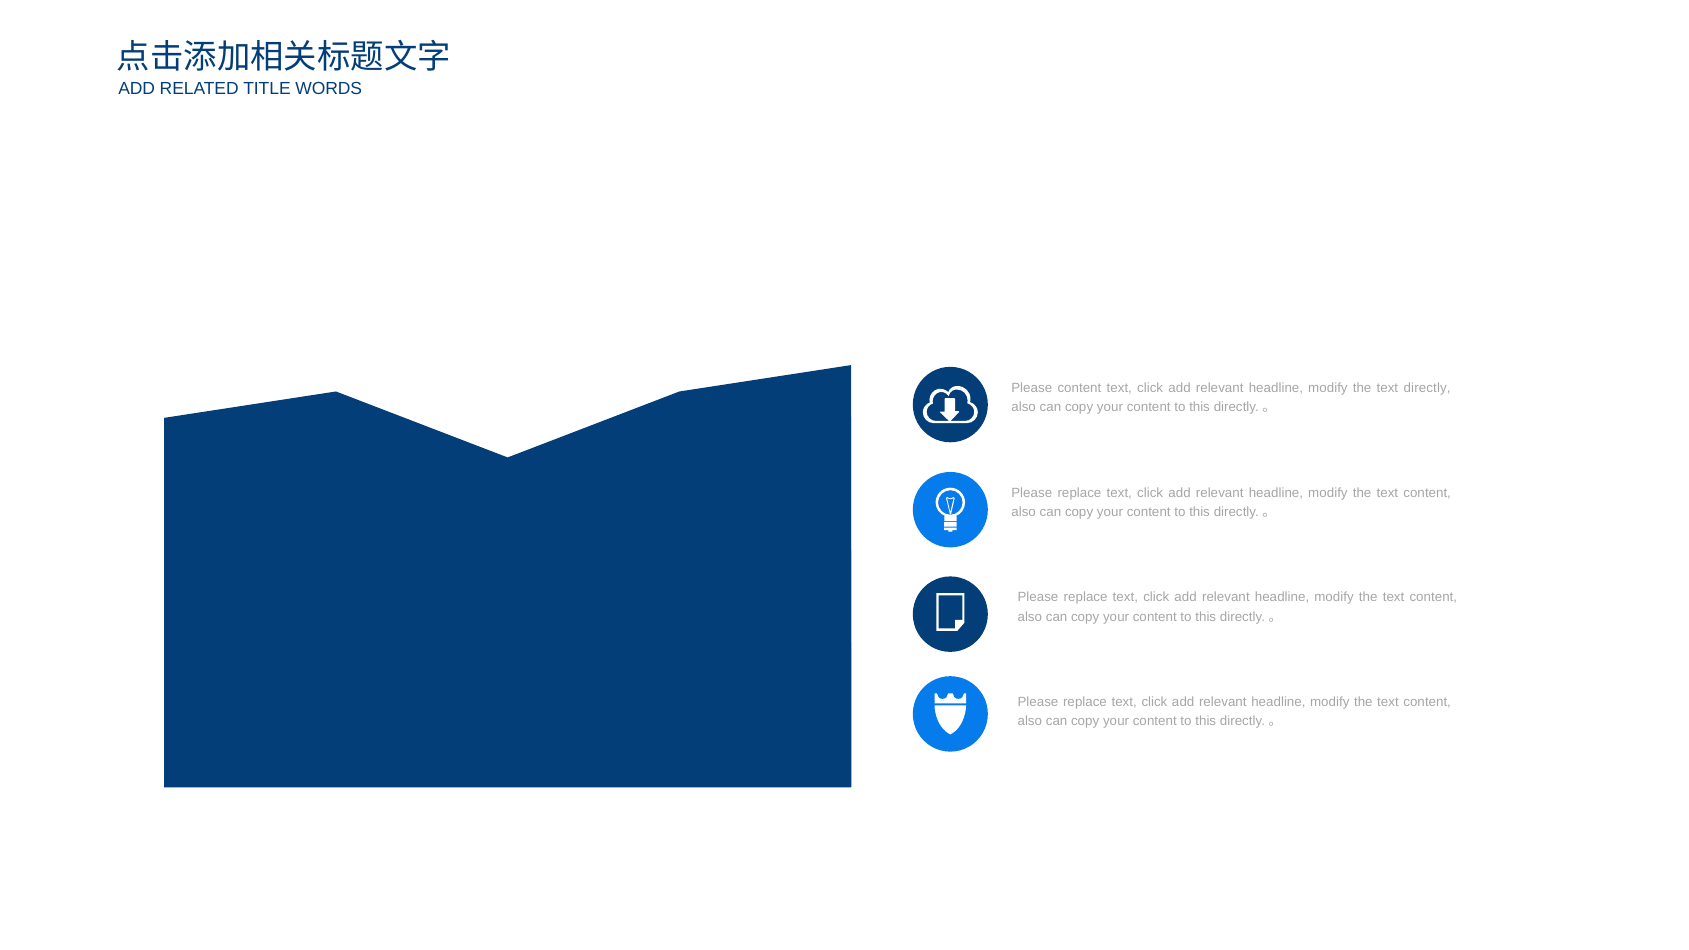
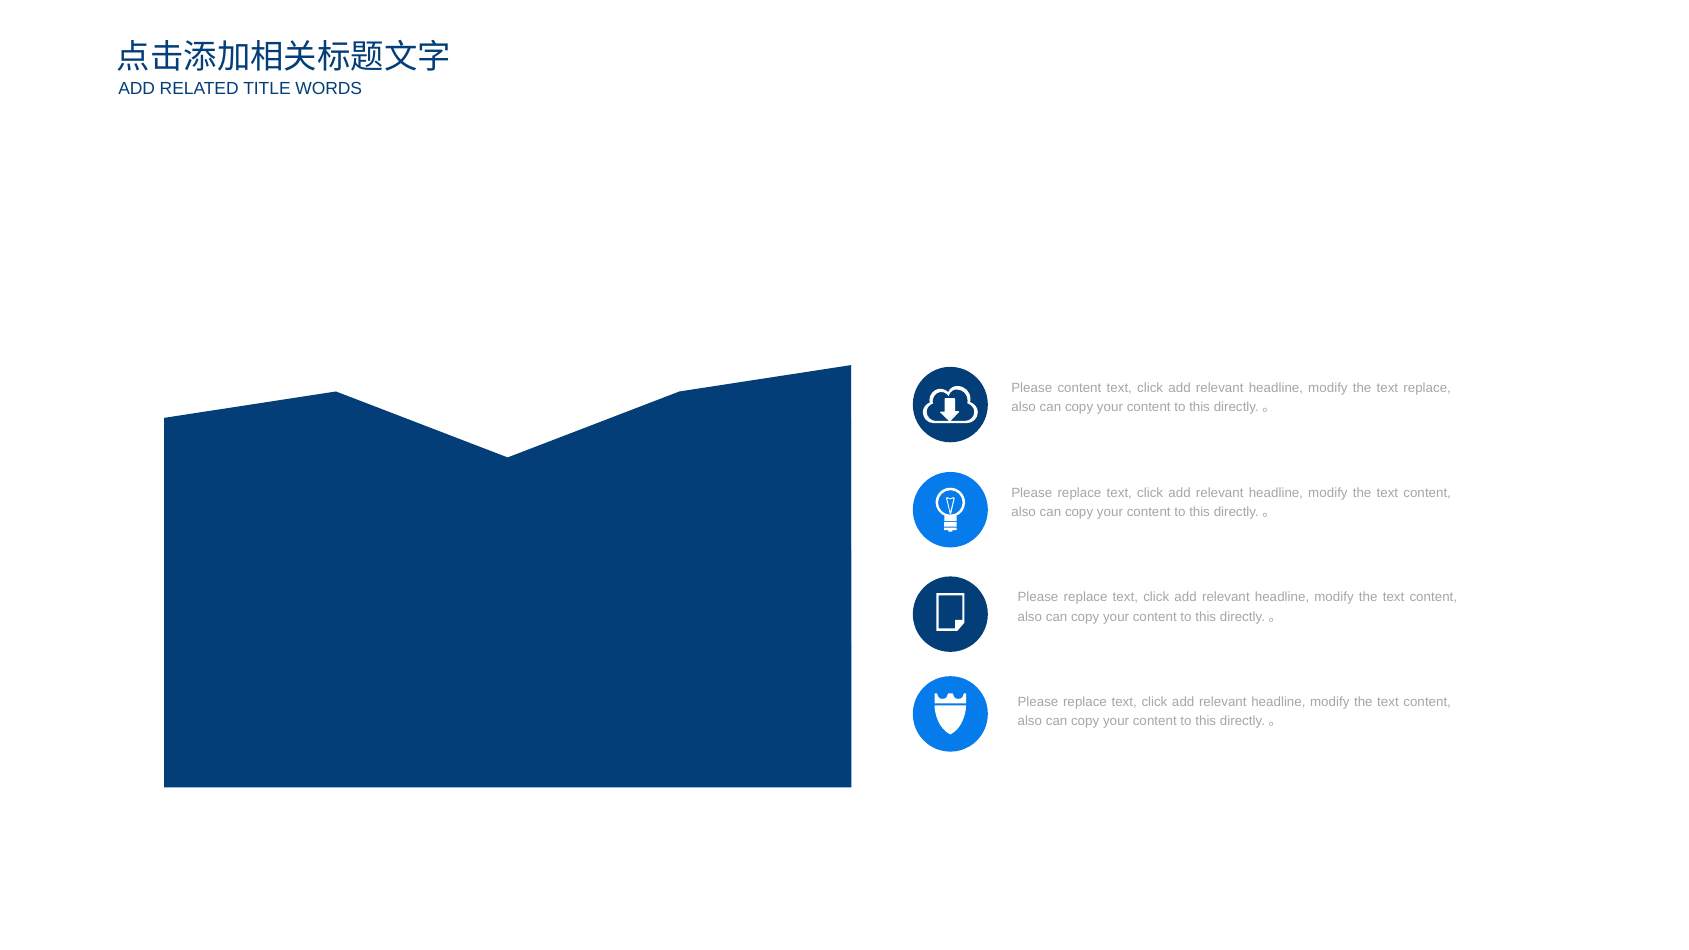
text directly: directly -> replace
